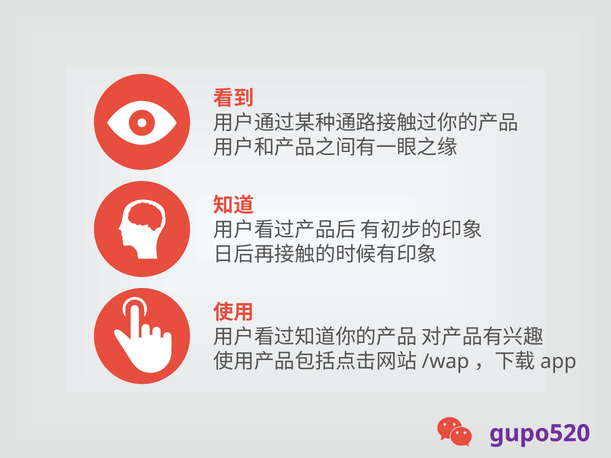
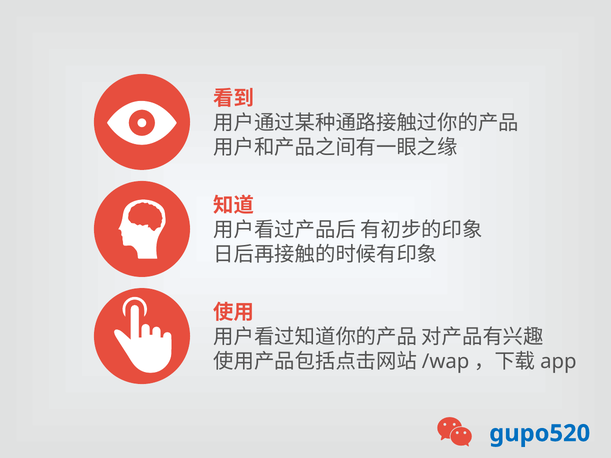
gupo520 colour: purple -> blue
